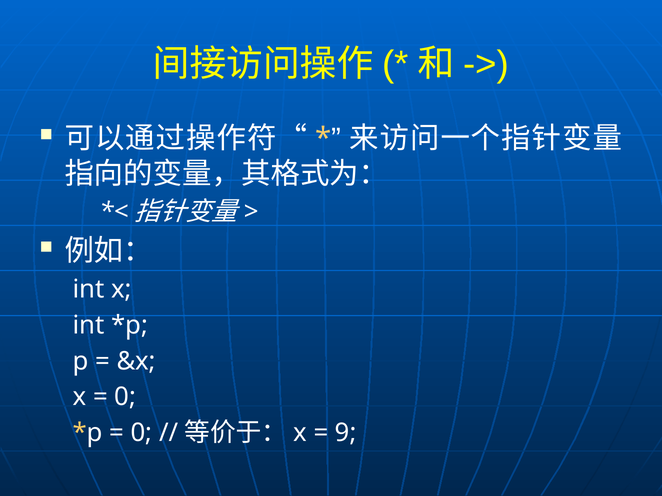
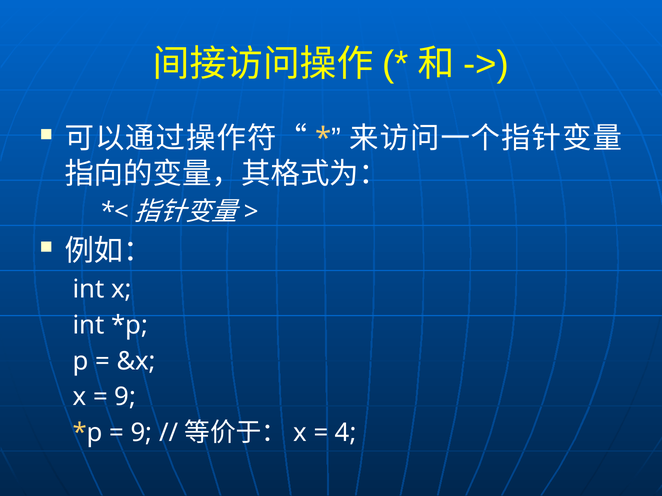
0 at (125, 397): 0 -> 9
0 at (142, 433): 0 -> 9
9: 9 -> 4
